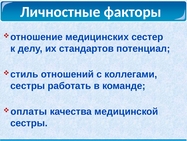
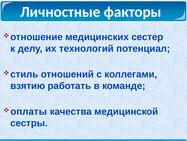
стандартов: стандартов -> технологий
сестры at (28, 85): сестры -> взятию
